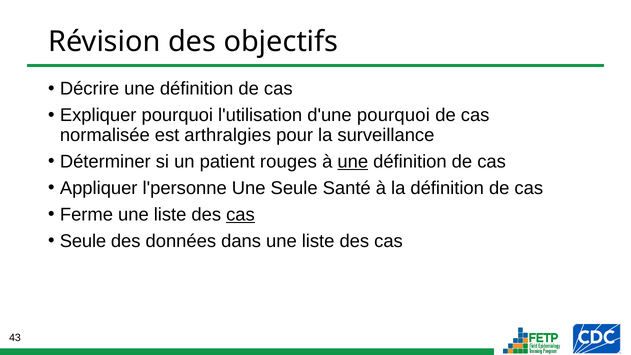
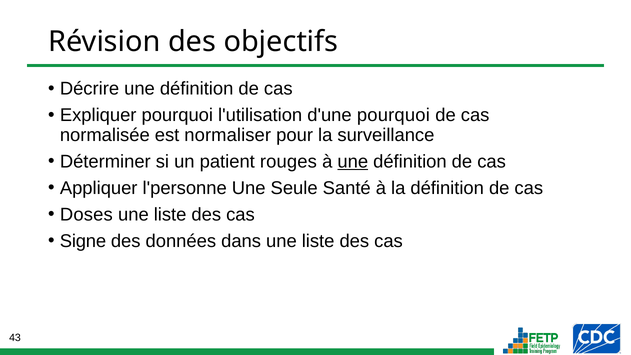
arthralgies: arthralgies -> normaliser
Ferme: Ferme -> Doses
cas at (240, 214) underline: present -> none
Seule at (83, 241): Seule -> Signe
